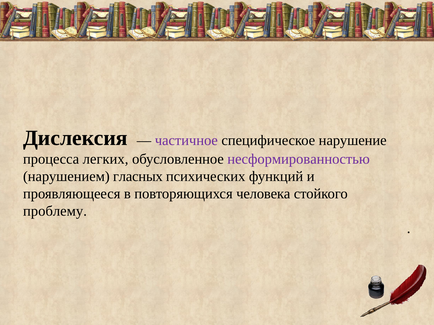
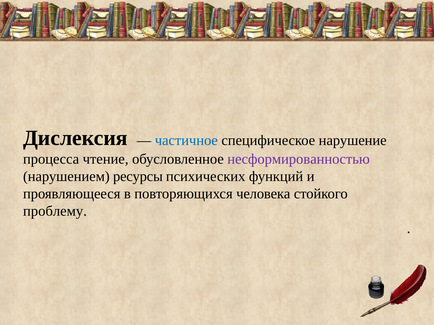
частичное colour: purple -> blue
легких: легких -> чтение
гласных: гласных -> ресурсы
